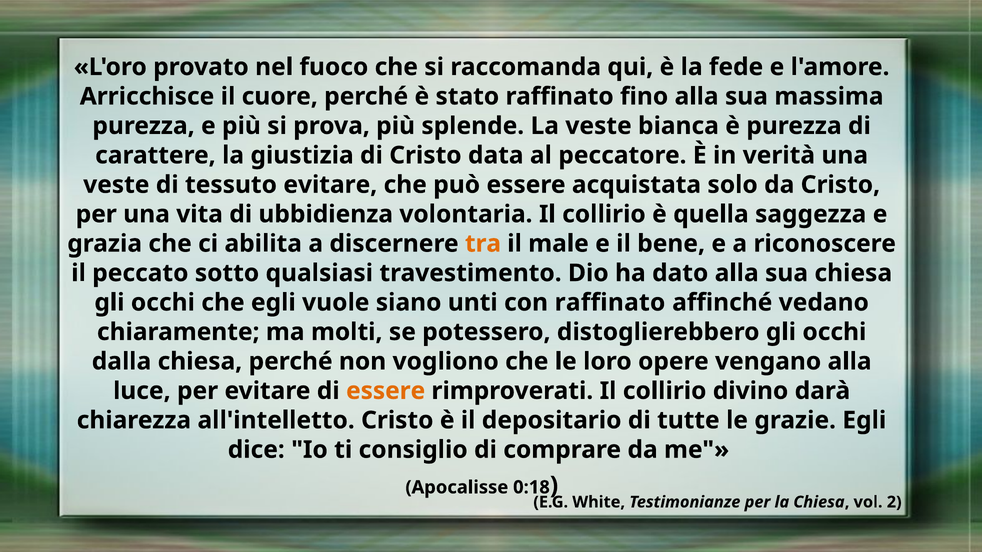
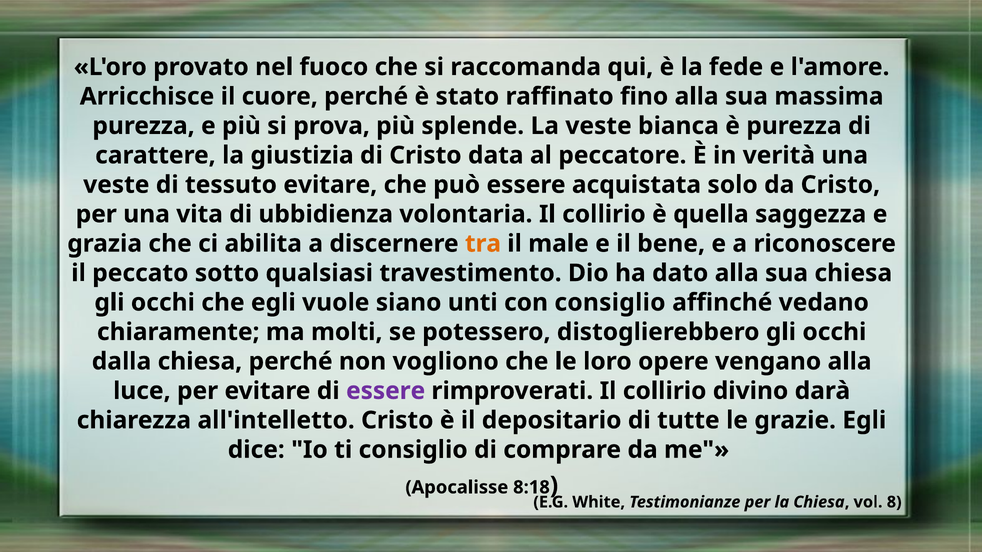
con raffinato: raffinato -> consiglio
essere at (386, 391) colour: orange -> purple
0:18: 0:18 -> 8:18
2: 2 -> 8
